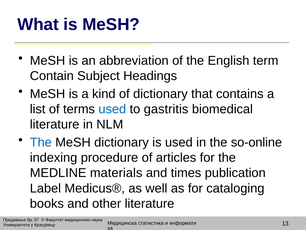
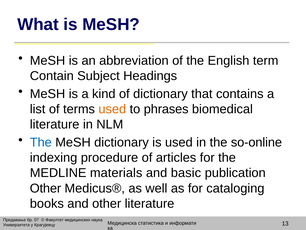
used at (112, 109) colour: blue -> orange
gastritis: gastritis -> phrases
times: times -> basic
Label at (45, 188): Label -> Other
